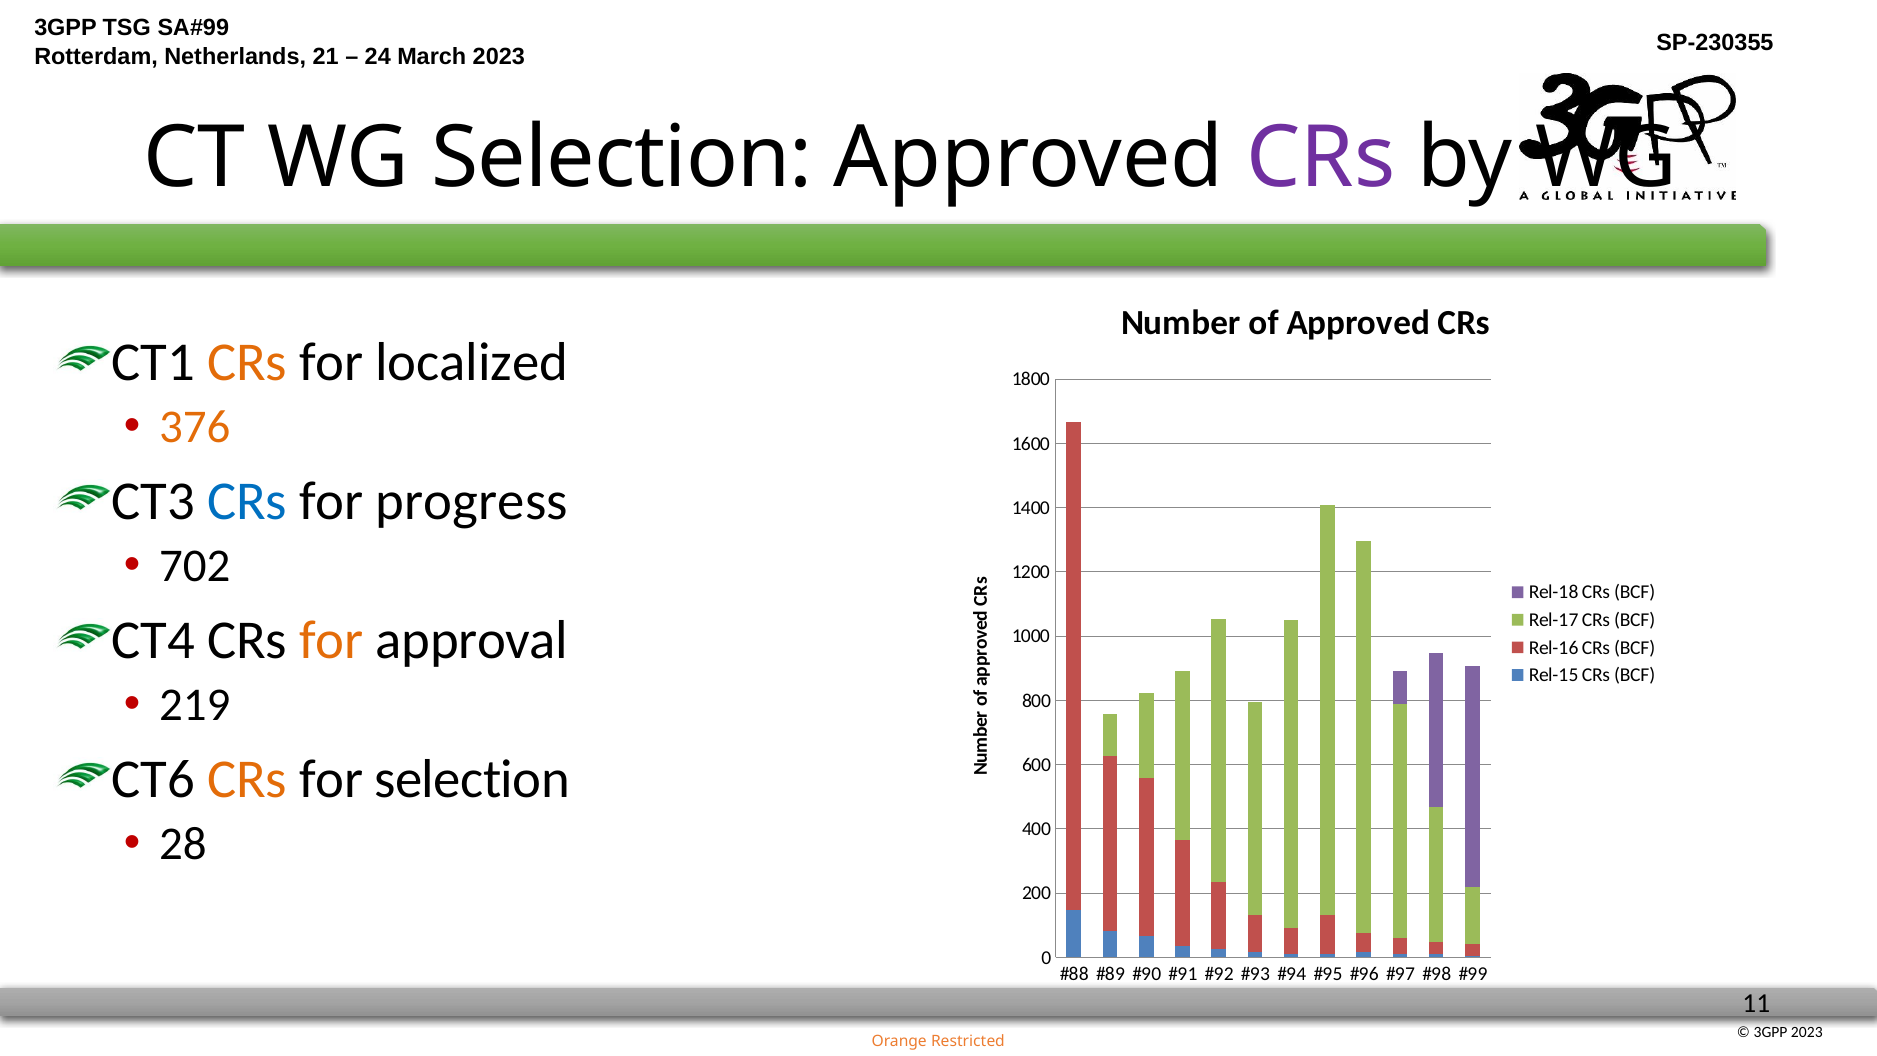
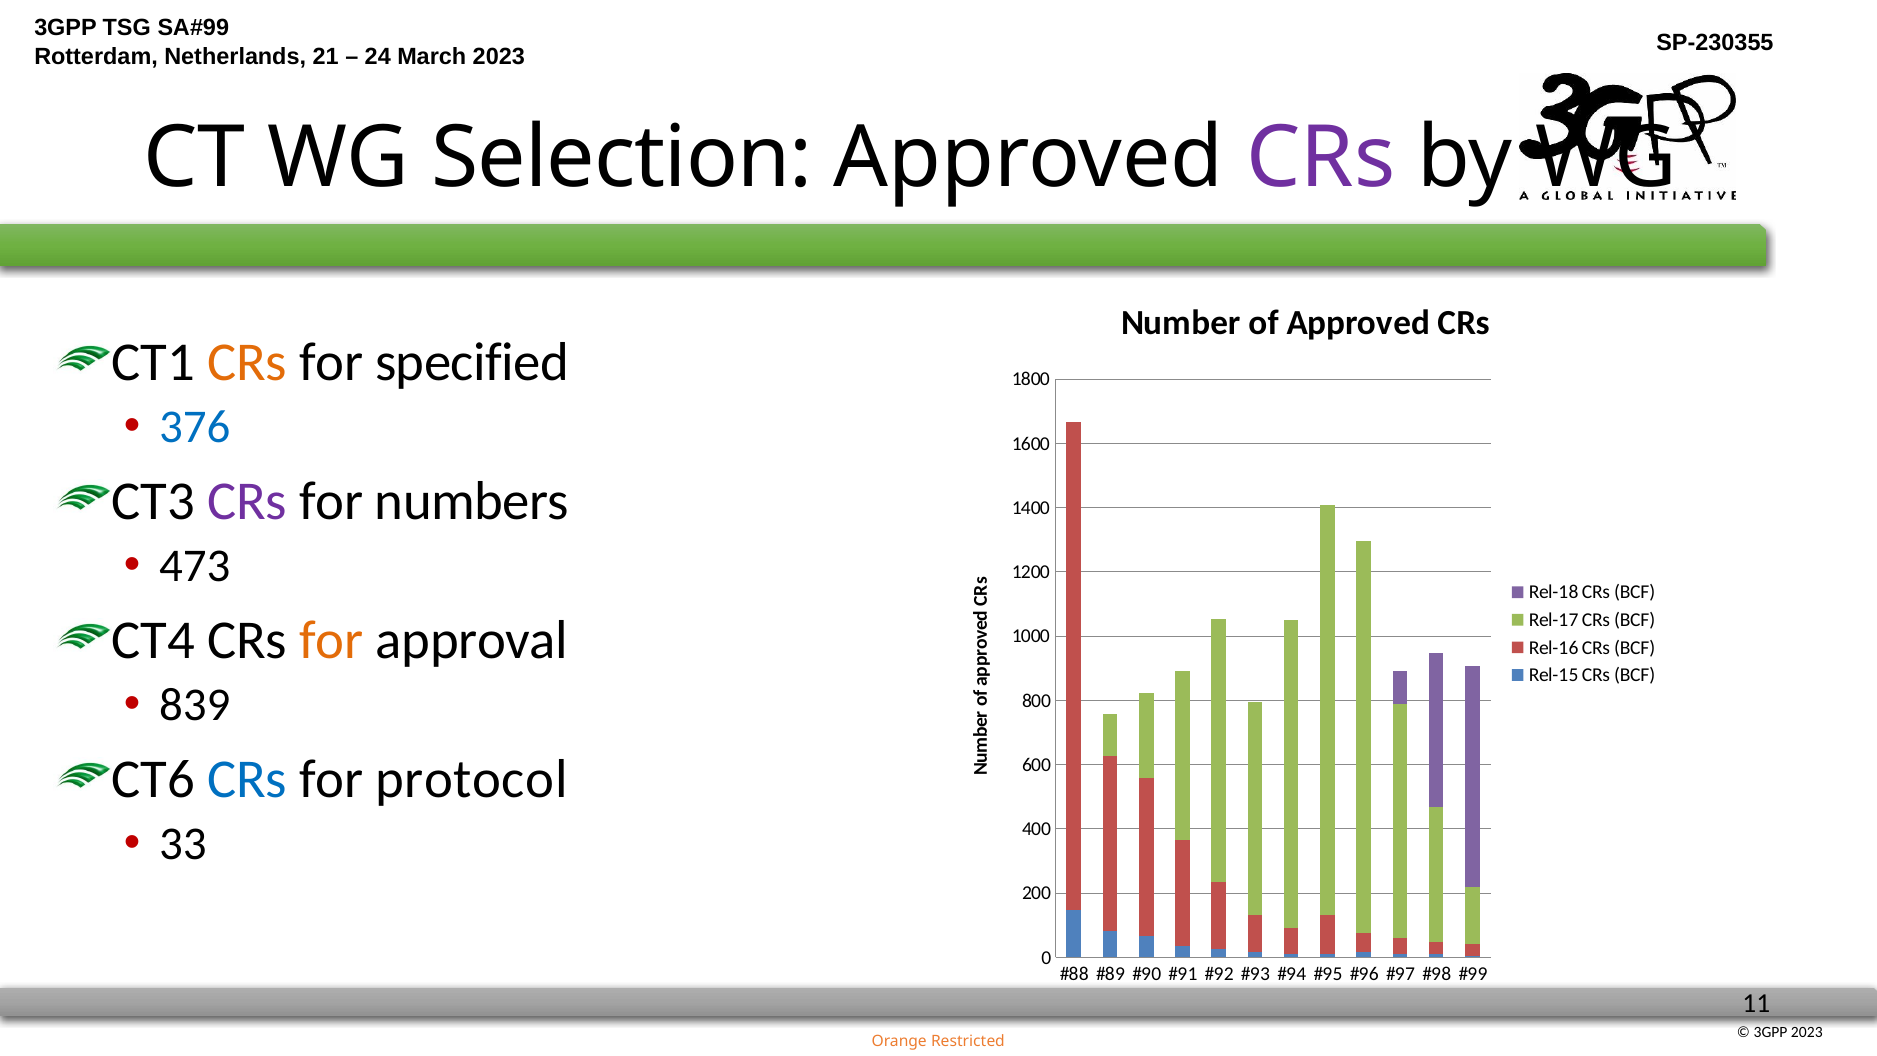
localized: localized -> specified
376 colour: orange -> blue
CRs at (247, 501) colour: blue -> purple
progress: progress -> numbers
702: 702 -> 473
219: 219 -> 839
CRs at (247, 780) colour: orange -> blue
for selection: selection -> protocol
28: 28 -> 33
